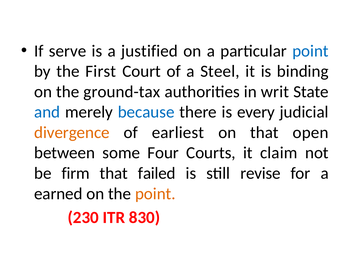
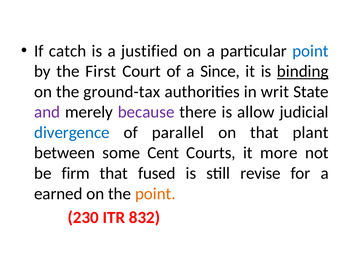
serve: serve -> catch
Steel: Steel -> Since
binding underline: none -> present
and colour: blue -> purple
because colour: blue -> purple
every: every -> allow
divergence colour: orange -> blue
earliest: earliest -> parallel
open: open -> plant
Four: Four -> Cent
claim: claim -> more
failed: failed -> fused
830: 830 -> 832
